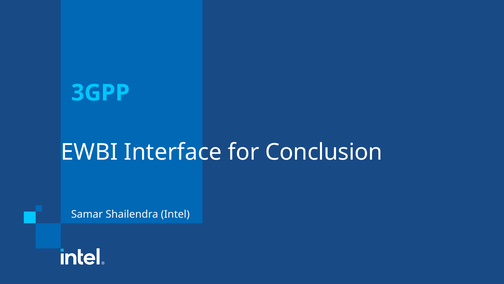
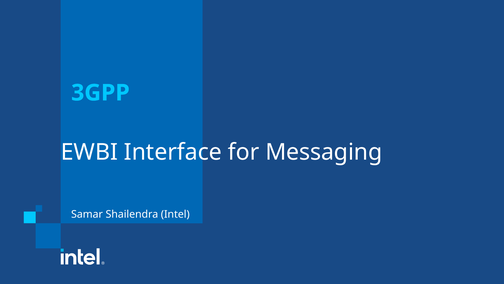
Conclusion: Conclusion -> Messaging
